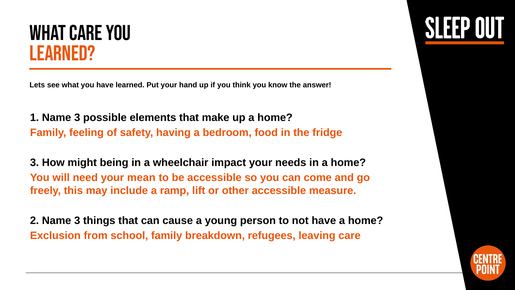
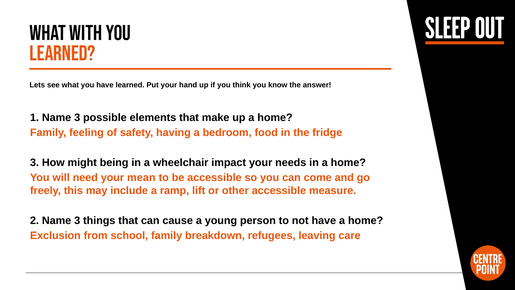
What care: care -> with
